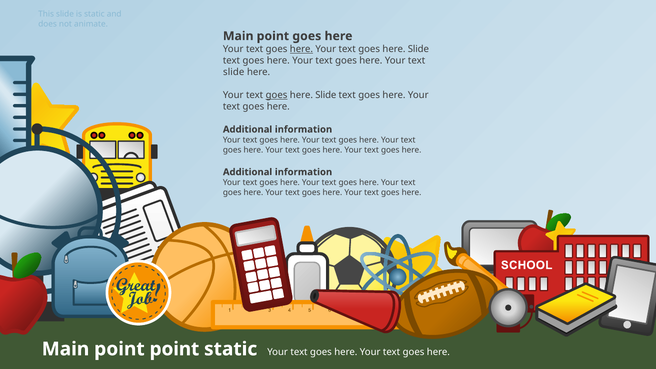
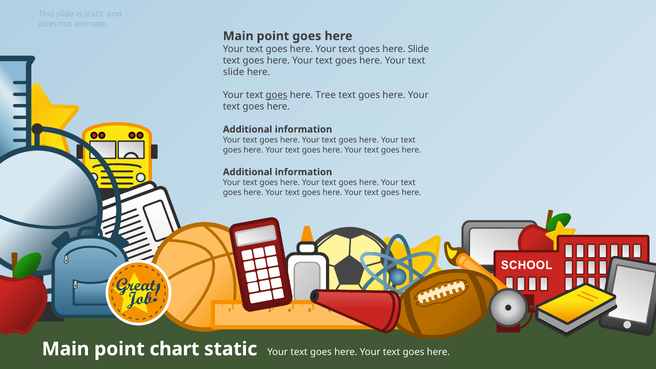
here at (301, 49) underline: present -> none
Slide at (326, 95): Slide -> Tree
point point: point -> chart
